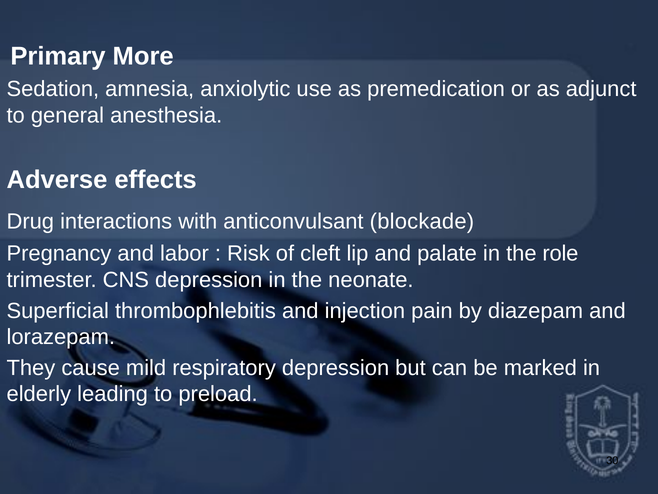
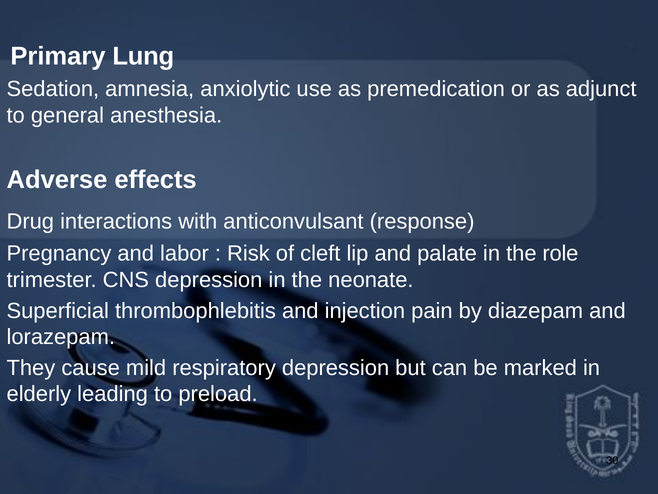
More: More -> Lung
blockade: blockade -> response
